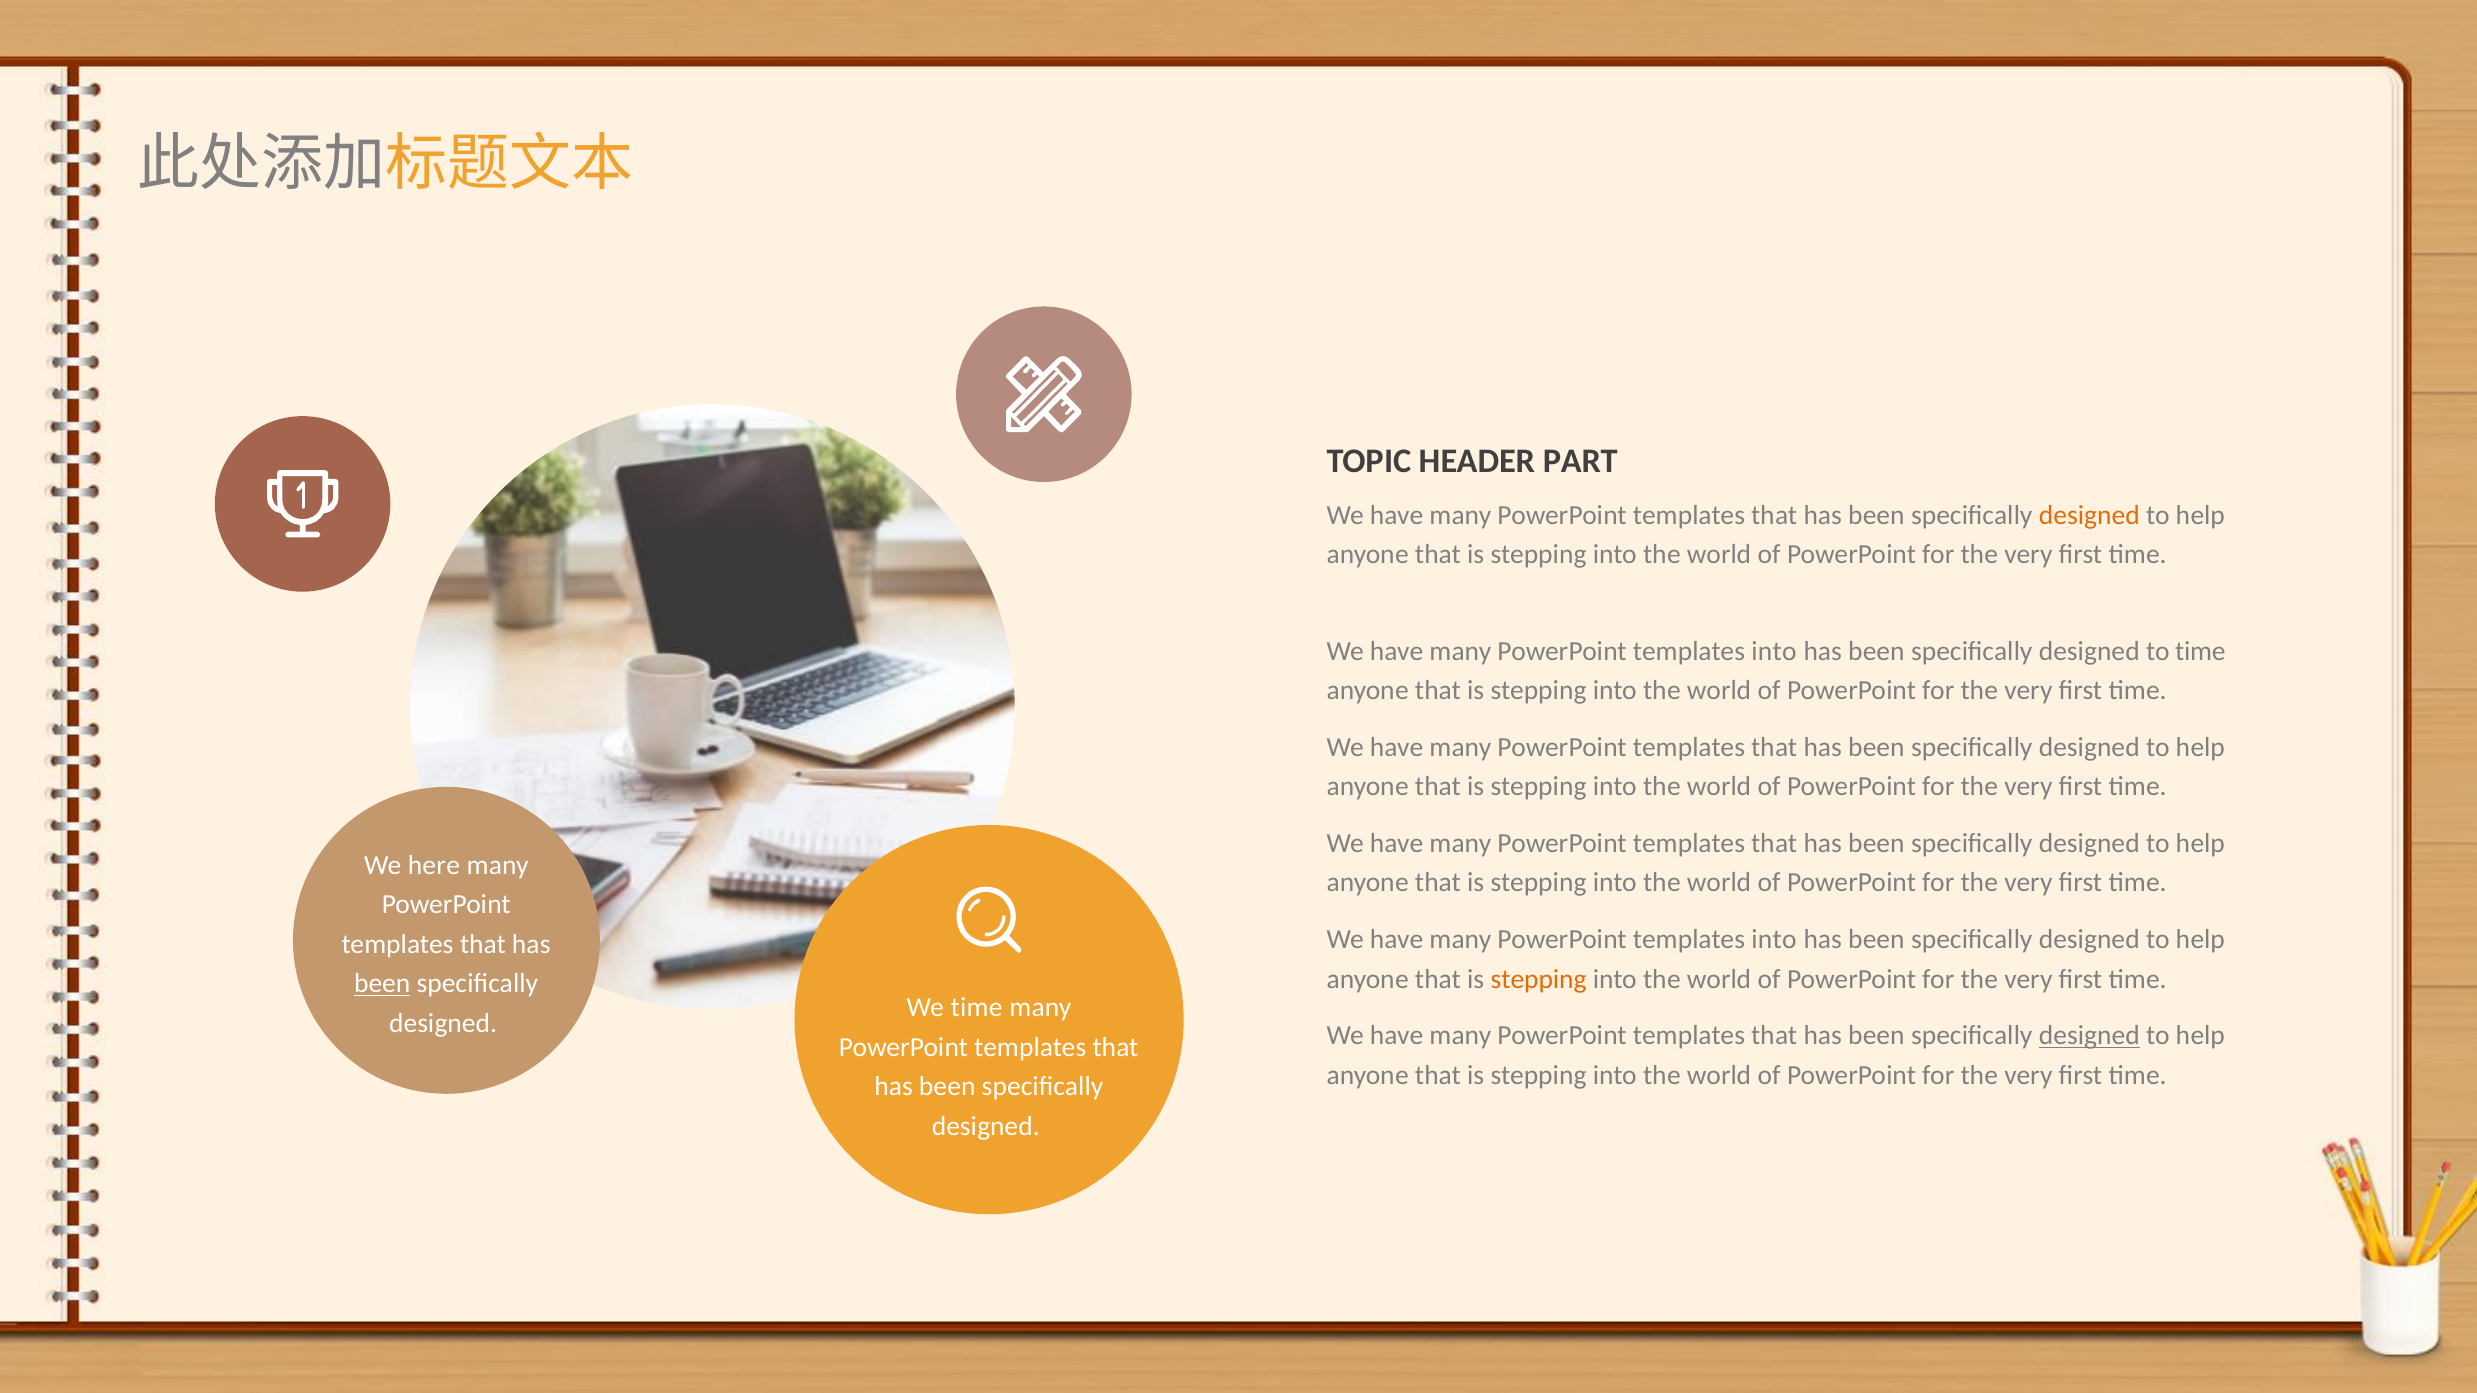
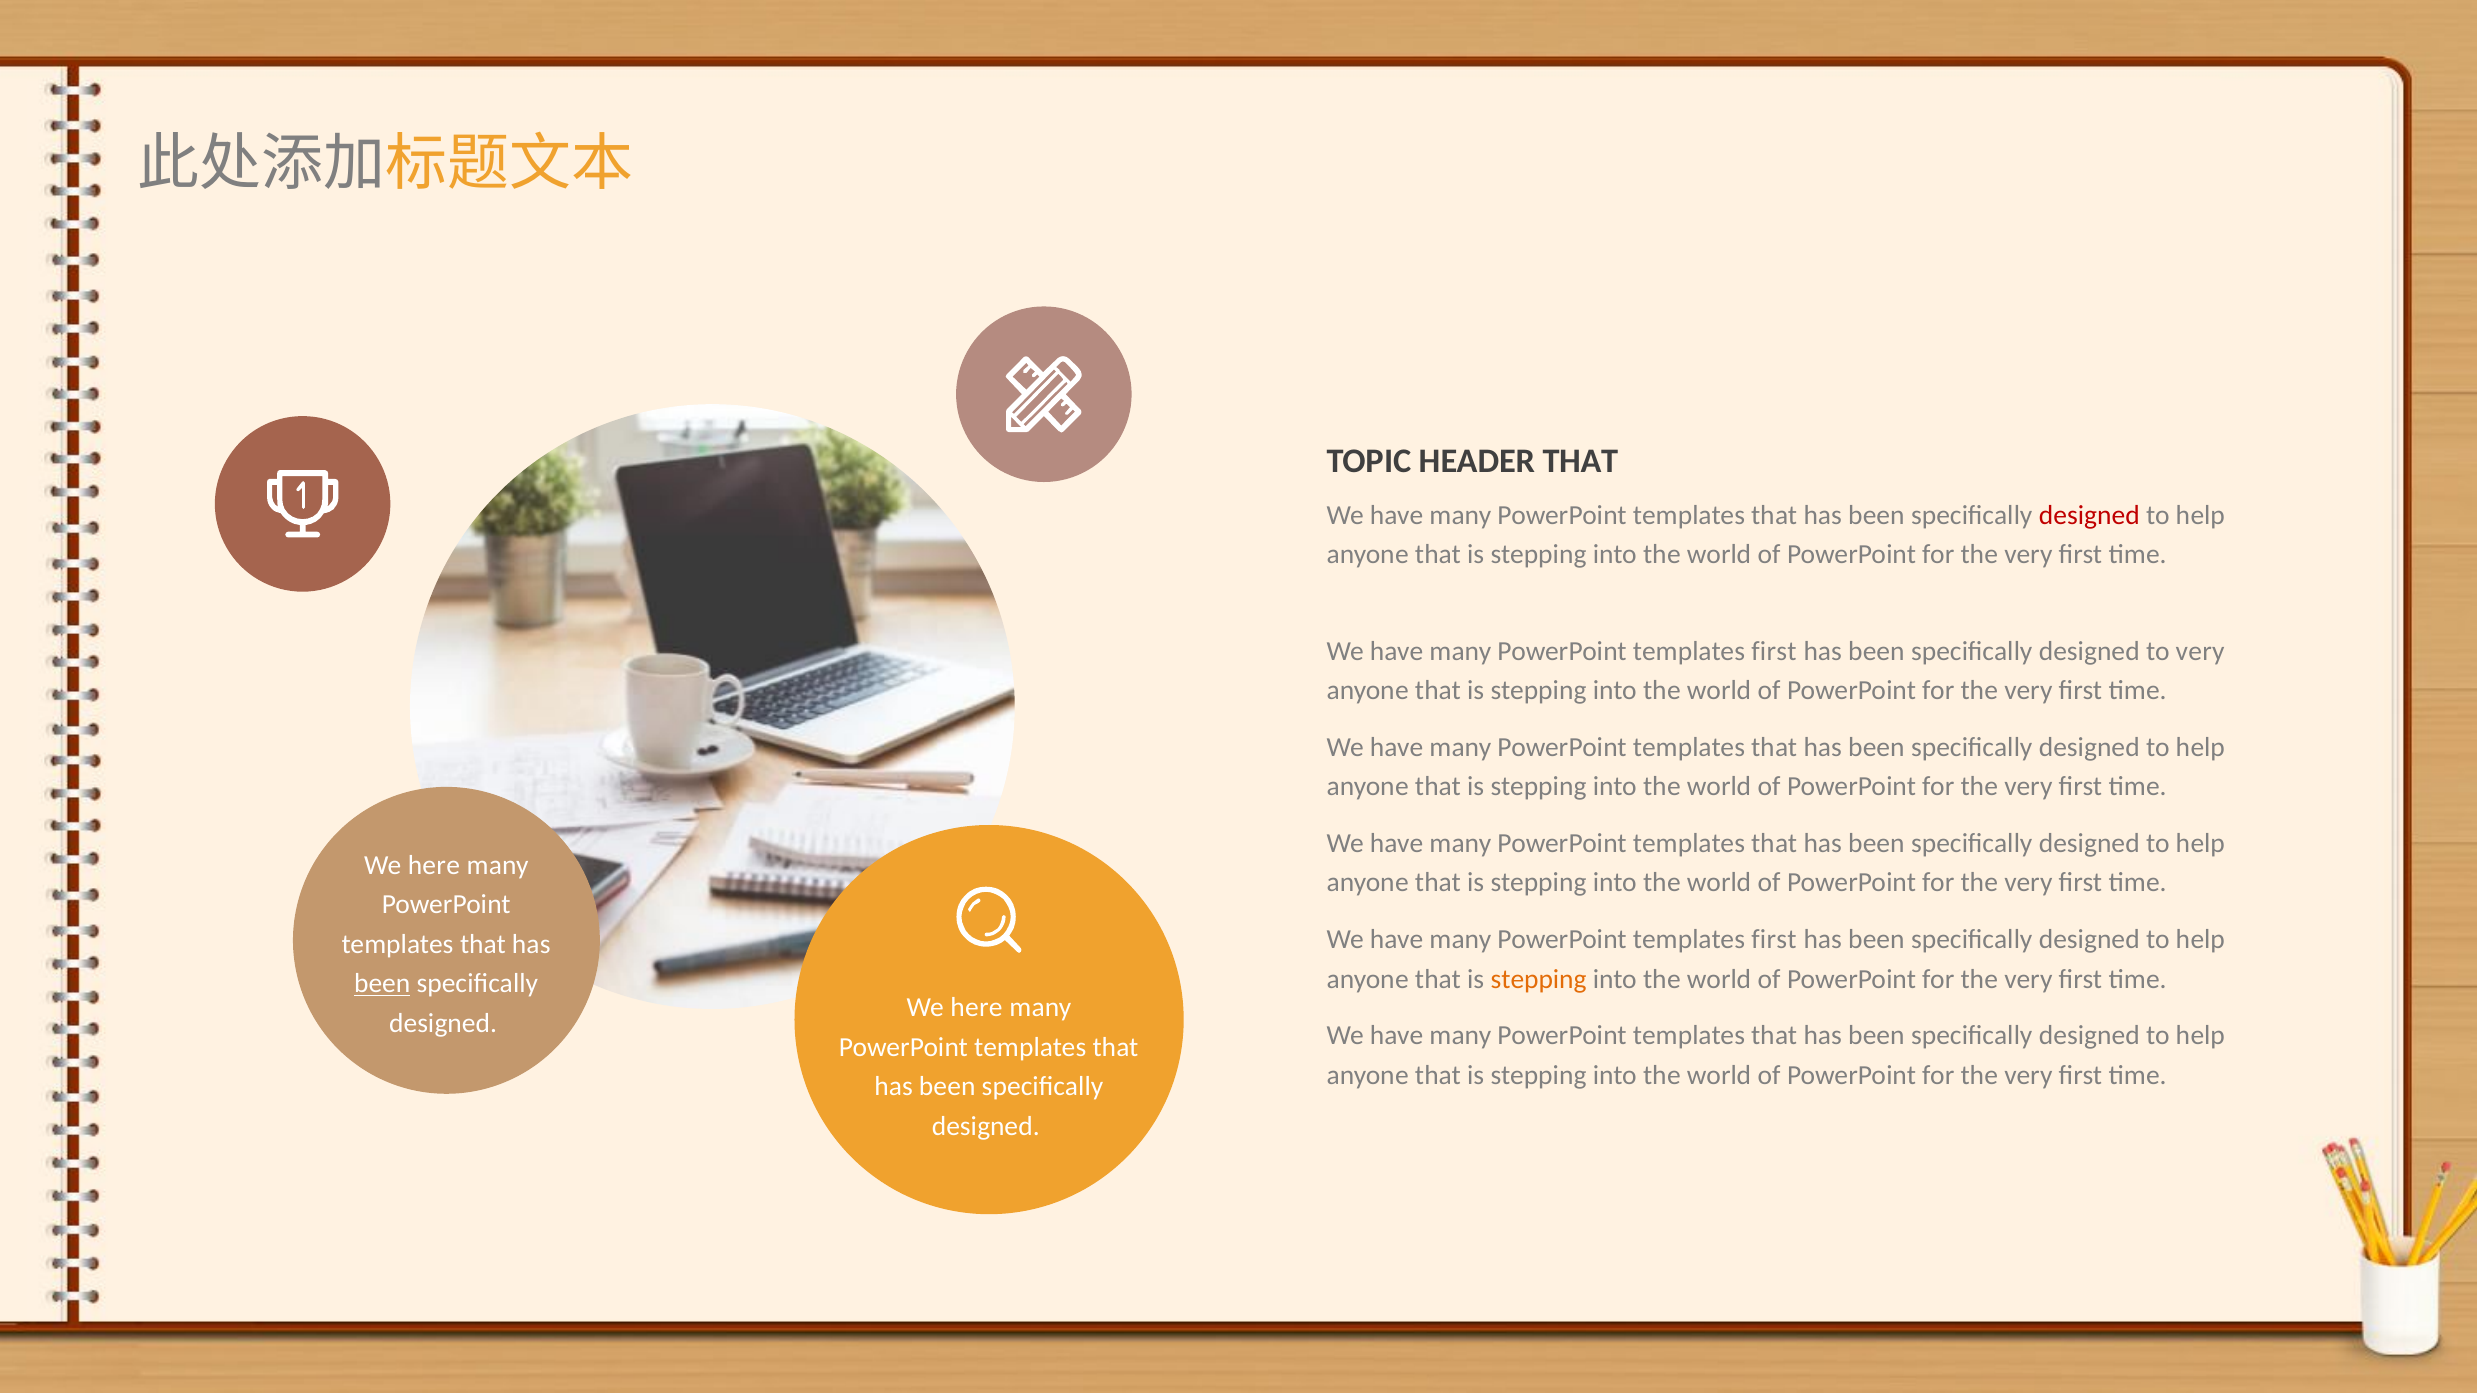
HEADER PART: PART -> THAT
designed at (2089, 515) colour: orange -> red
into at (1774, 651): into -> first
to time: time -> very
into at (1774, 940): into -> first
time at (977, 1008): time -> here
designed at (2089, 1036) underline: present -> none
